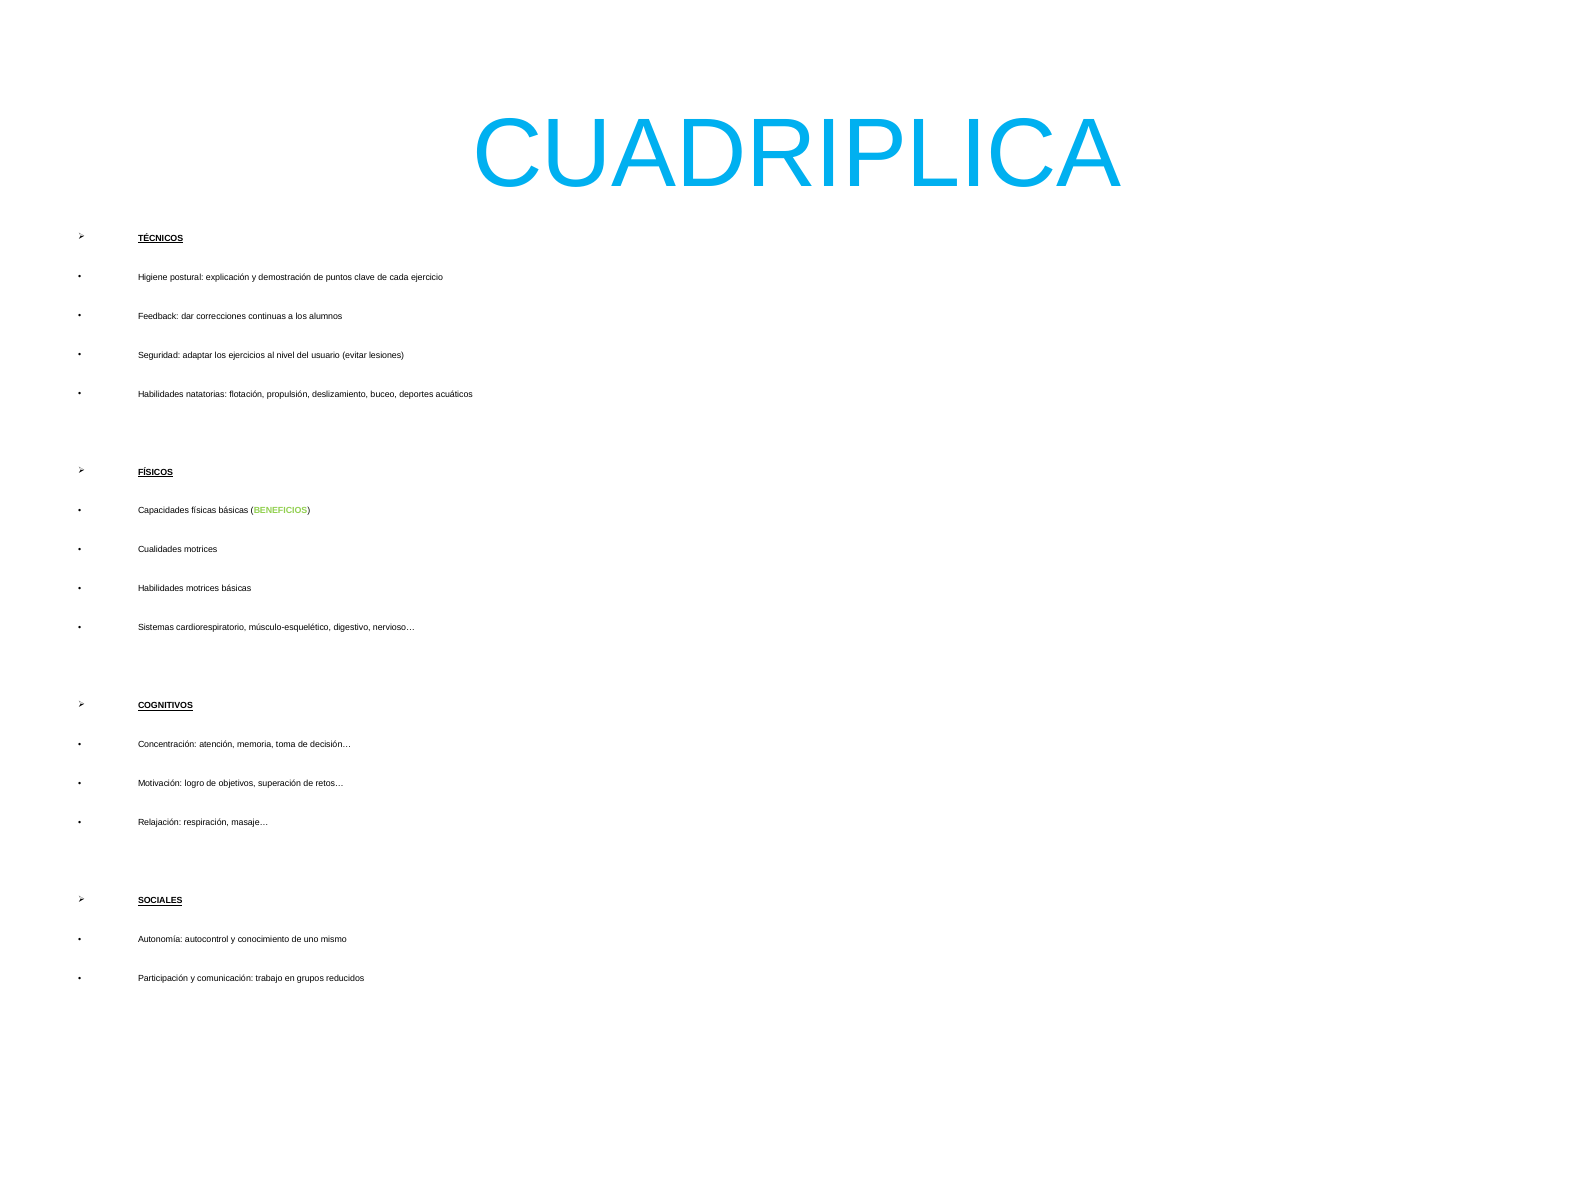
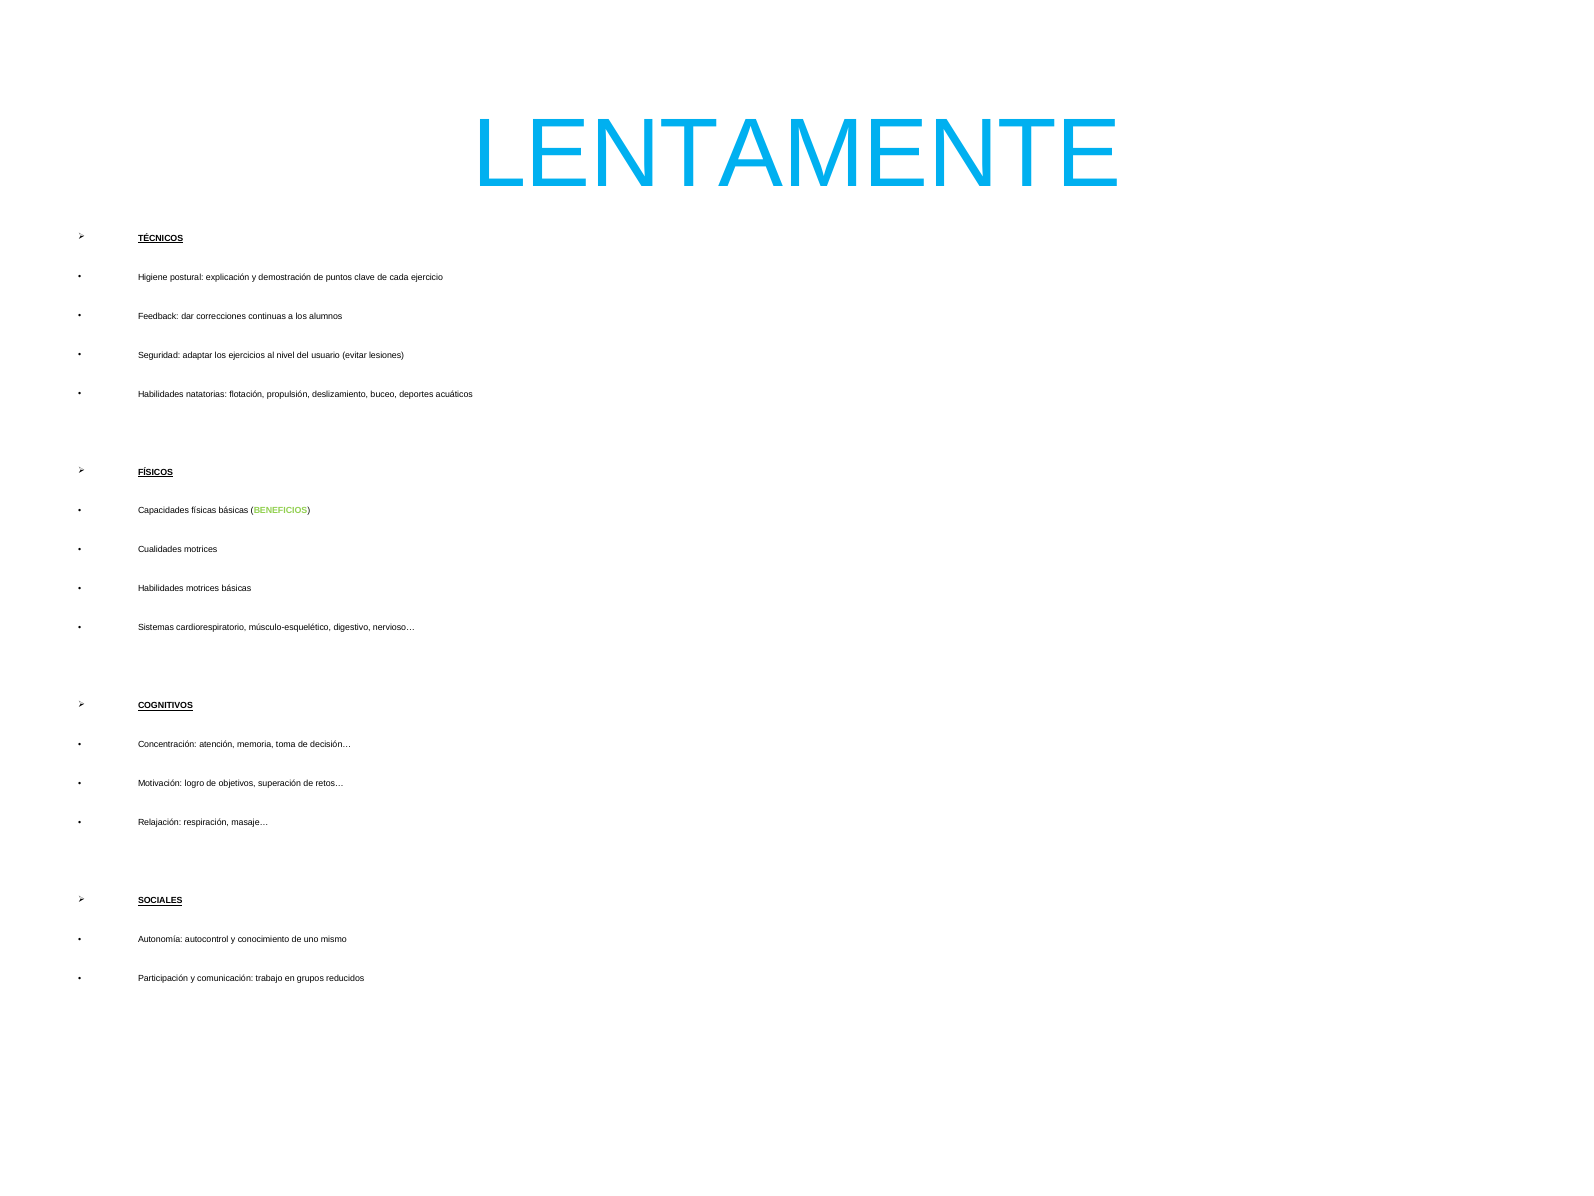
CUADRIPLICA: CUADRIPLICA -> LENTAMENTE
